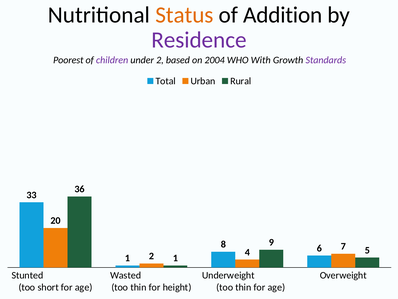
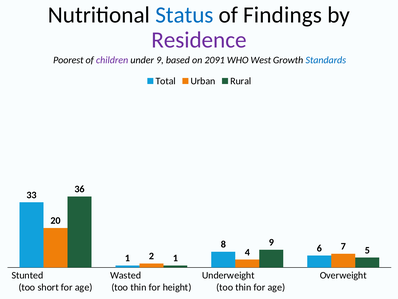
Status colour: orange -> blue
Addition: Addition -> Findings
under 2: 2 -> 9
2004: 2004 -> 2091
With: With -> West
Standards colour: purple -> blue
